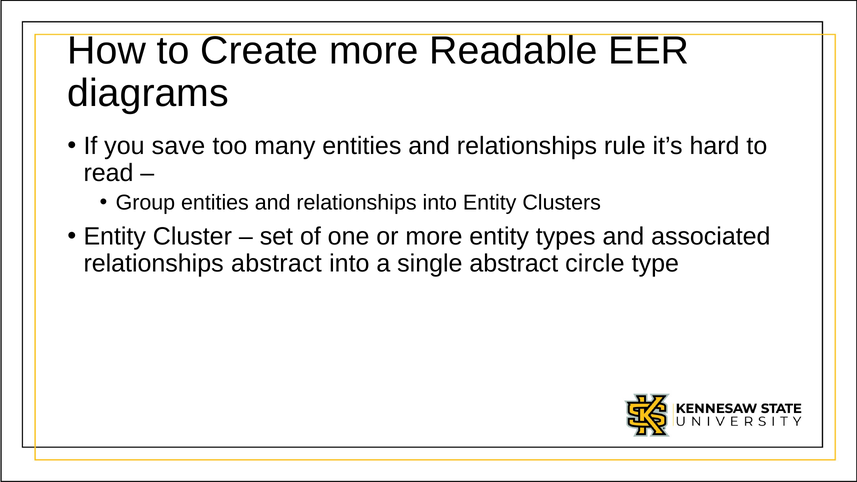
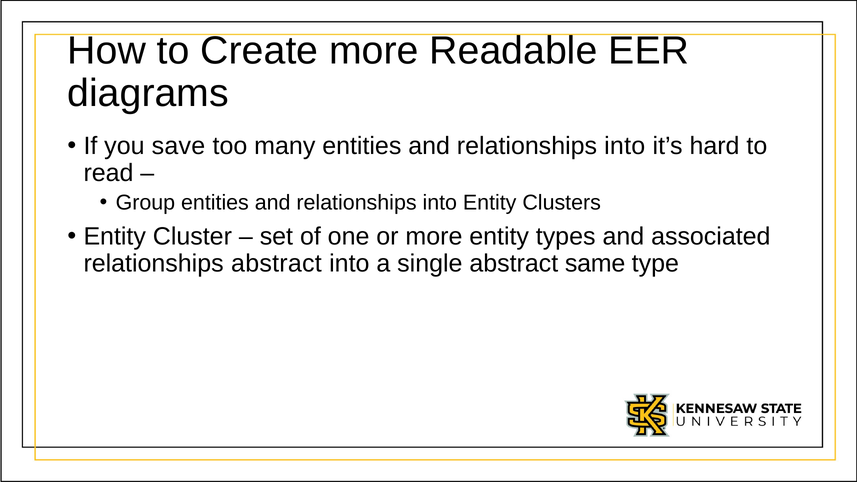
rule at (625, 146): rule -> into
circle: circle -> same
